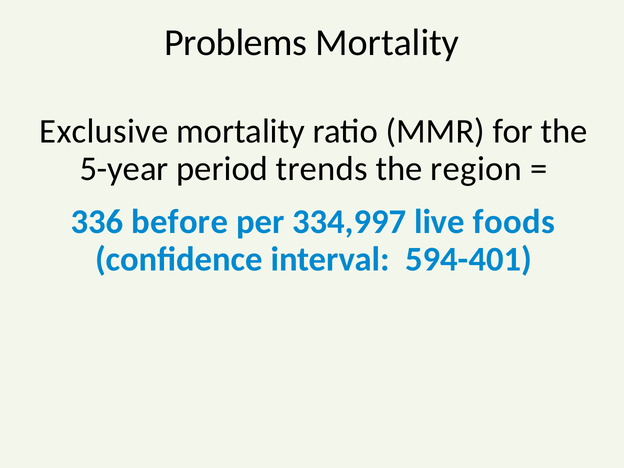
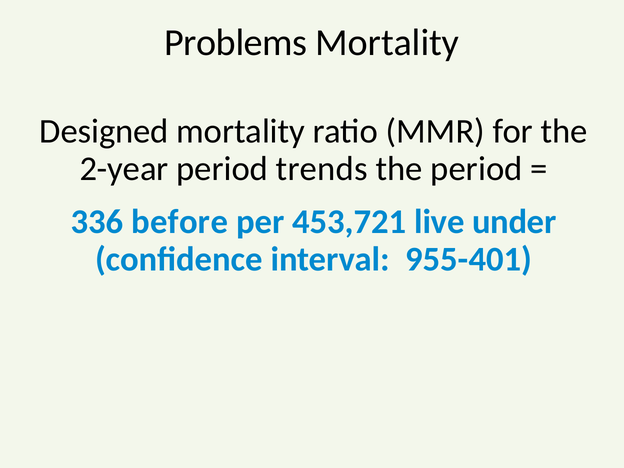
Exclusive: Exclusive -> Designed
5-year: 5-year -> 2-year
the region: region -> period
334,997: 334,997 -> 453,721
foods: foods -> under
594-401: 594-401 -> 955-401
